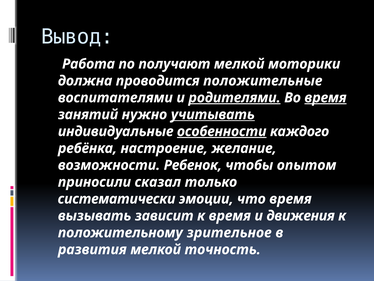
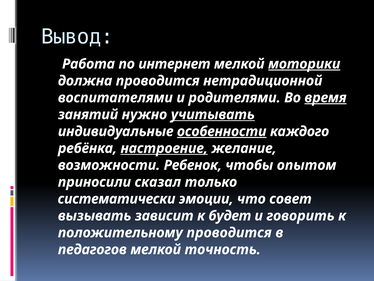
получают: получают -> интернет
моторики underline: none -> present
положительные: положительные -> нетрадиционной
родителями underline: present -> none
настроение underline: none -> present
что время: время -> совет
к время: время -> будет
движения: движения -> говорить
положительному зрительное: зрительное -> проводится
развития: развития -> педагогов
